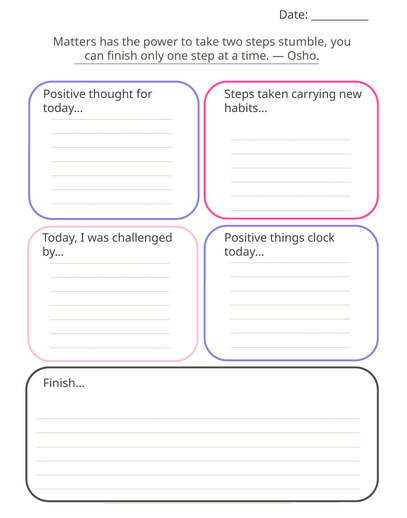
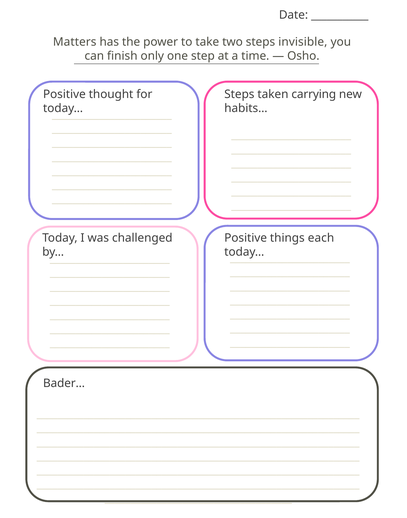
stumble: stumble -> invisible
clock: clock -> each
Finish…: Finish… -> Bader…
